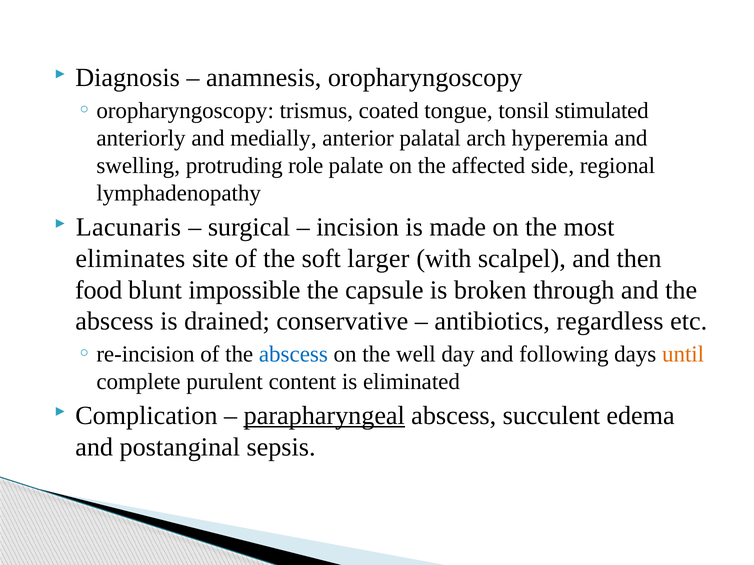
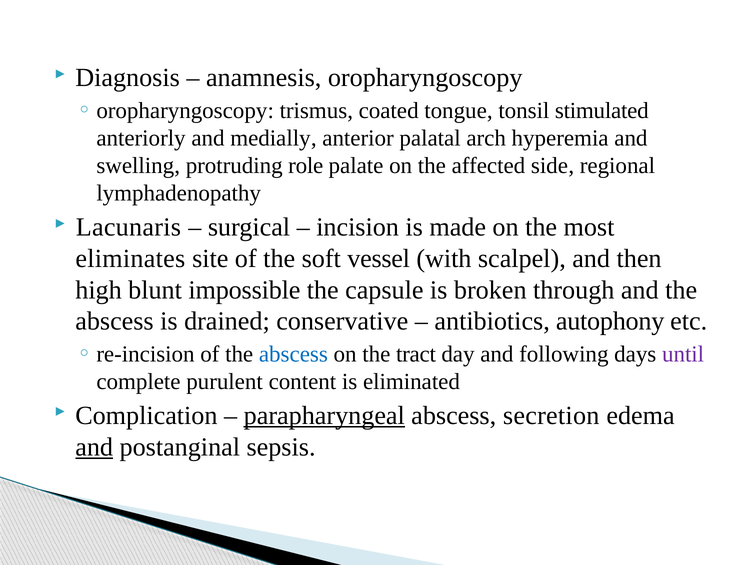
larger: larger -> vessel
food: food -> high
regardless: regardless -> autophony
well: well -> tract
until colour: orange -> purple
succulent: succulent -> secretion
and at (94, 447) underline: none -> present
